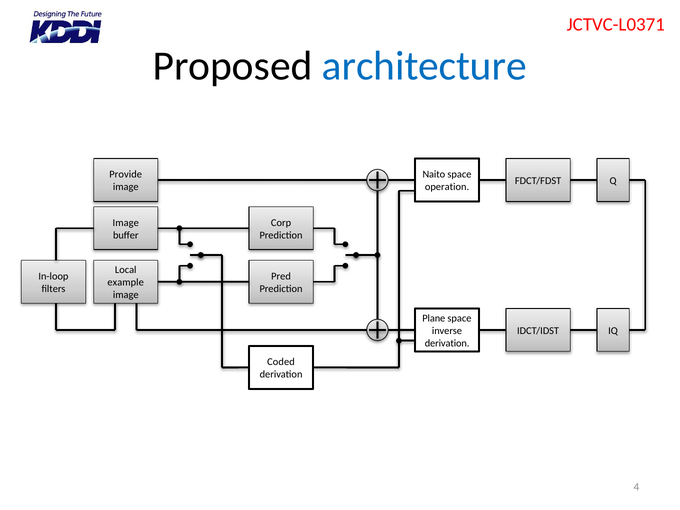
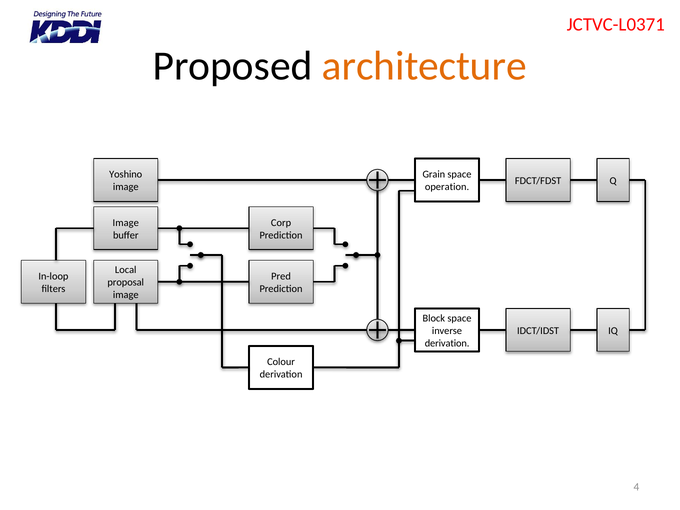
architecture colour: blue -> orange
Provide: Provide -> Yoshino
Naito: Naito -> Grain
example: example -> proposal
Plane: Plane -> Block
Coded: Coded -> Colour
